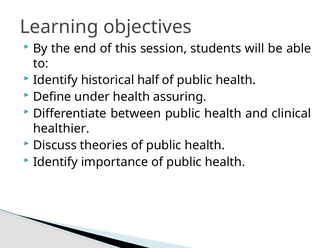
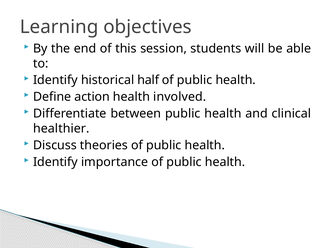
under: under -> action
assuring: assuring -> involved
